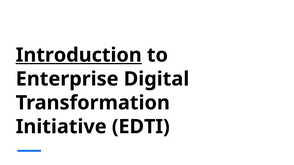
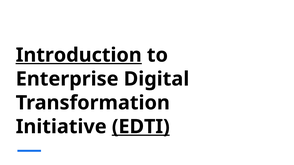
EDTI underline: none -> present
